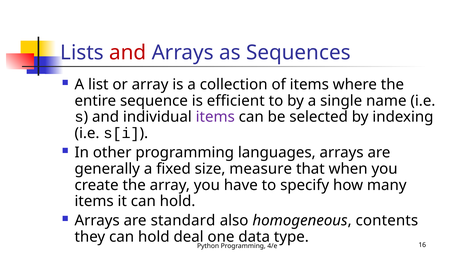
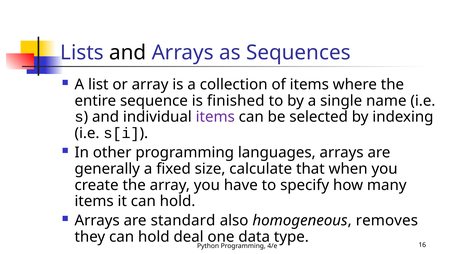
and at (128, 53) colour: red -> black
efficient: efficient -> finished
measure: measure -> calculate
contents: contents -> removes
